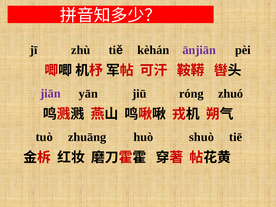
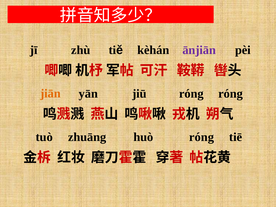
jiān colour: purple -> orange
róng zhuó: zhuó -> róng
huò shuò: shuò -> róng
